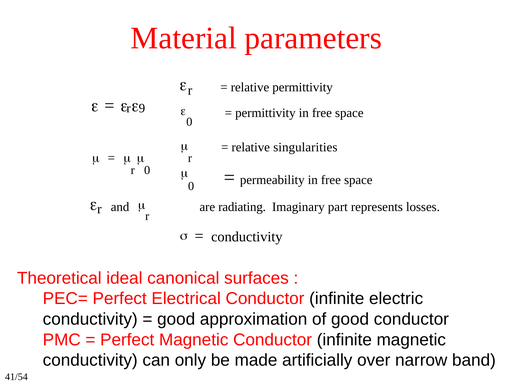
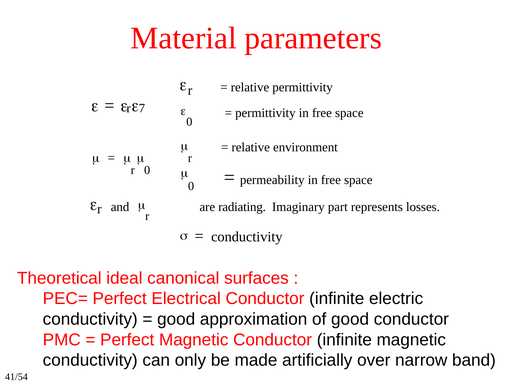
9: 9 -> 7
singularities: singularities -> environment
